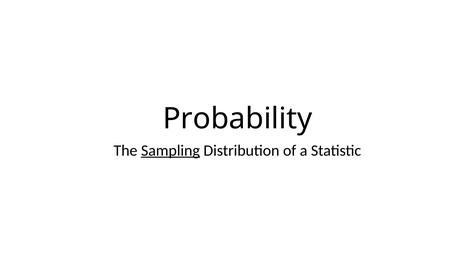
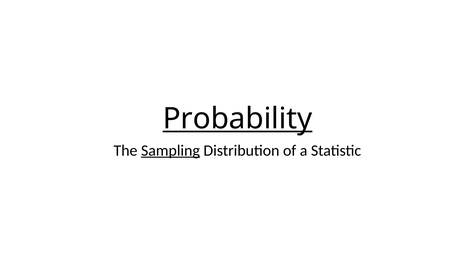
Probability underline: none -> present
